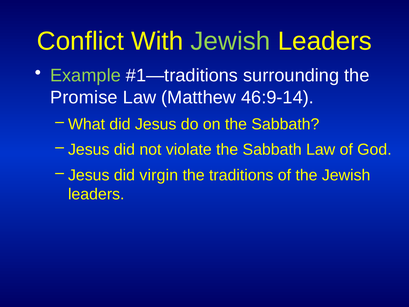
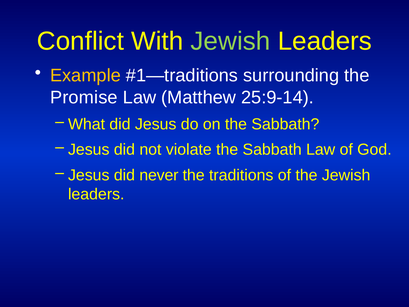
Example colour: light green -> yellow
46:9-14: 46:9-14 -> 25:9-14
virgin: virgin -> never
